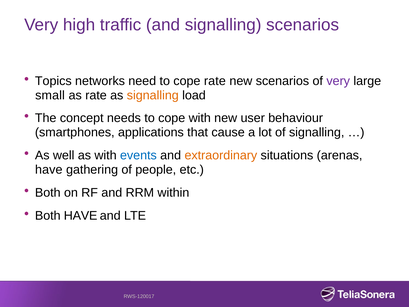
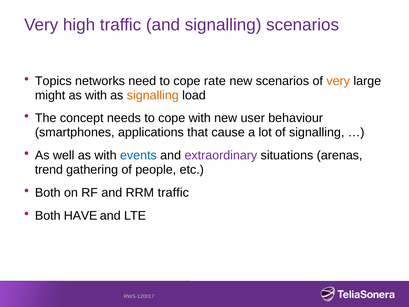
very at (338, 81) colour: purple -> orange
small: small -> might
rate at (96, 95): rate -> with
extraordinary colour: orange -> purple
have at (49, 170): have -> trend
RRM within: within -> traffic
